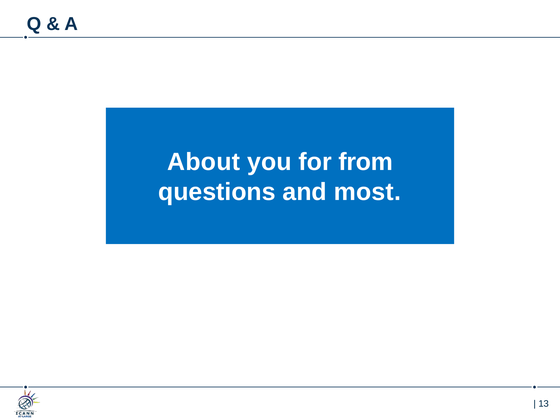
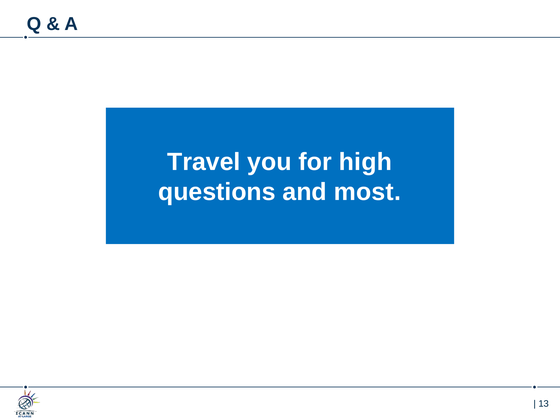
About: About -> Travel
from: from -> high
